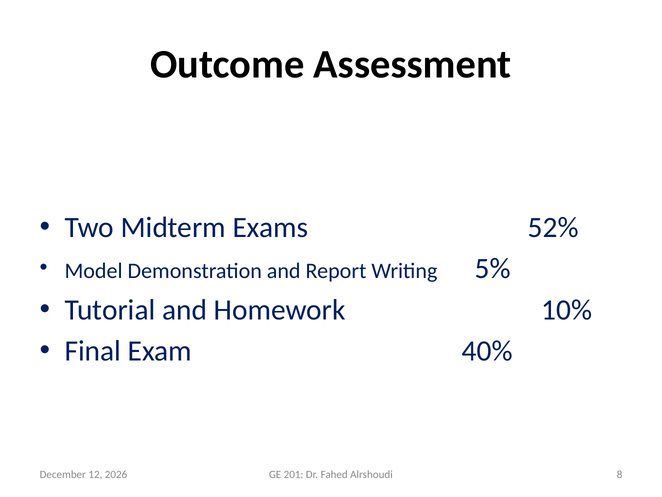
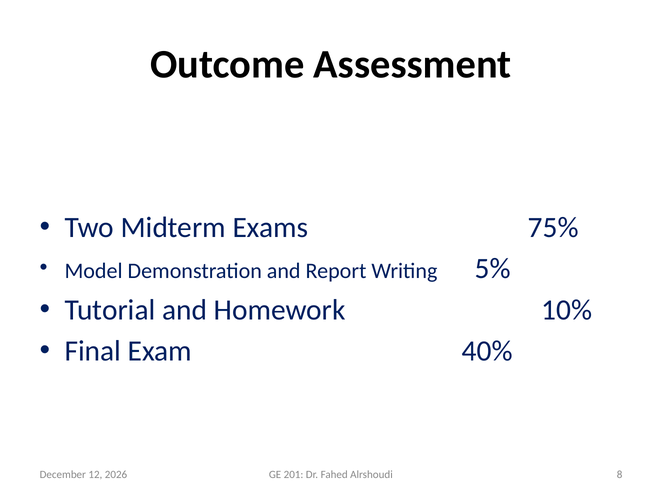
52%: 52% -> 75%
